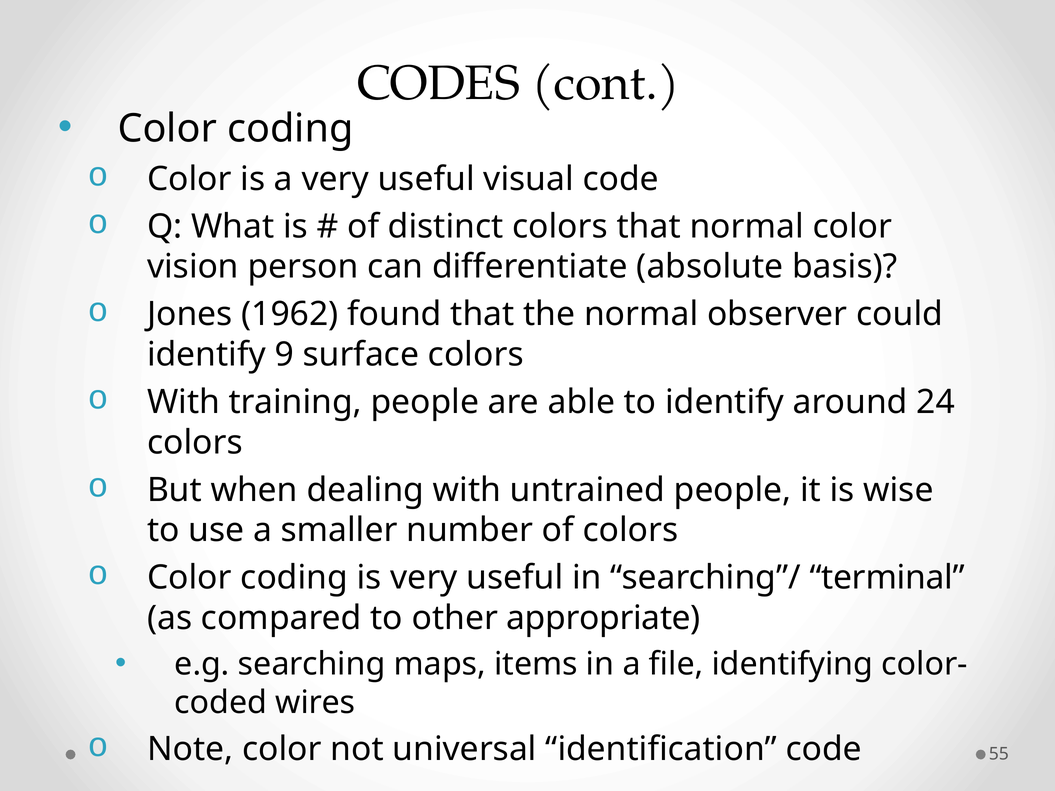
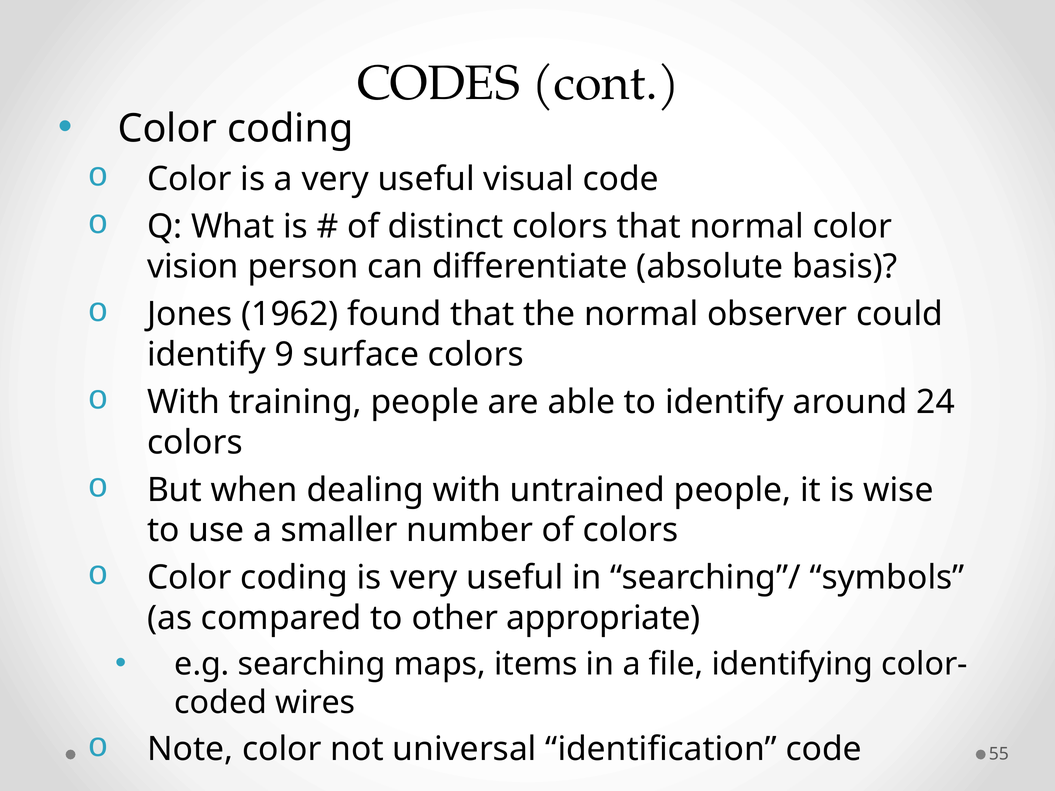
terminal: terminal -> symbols
